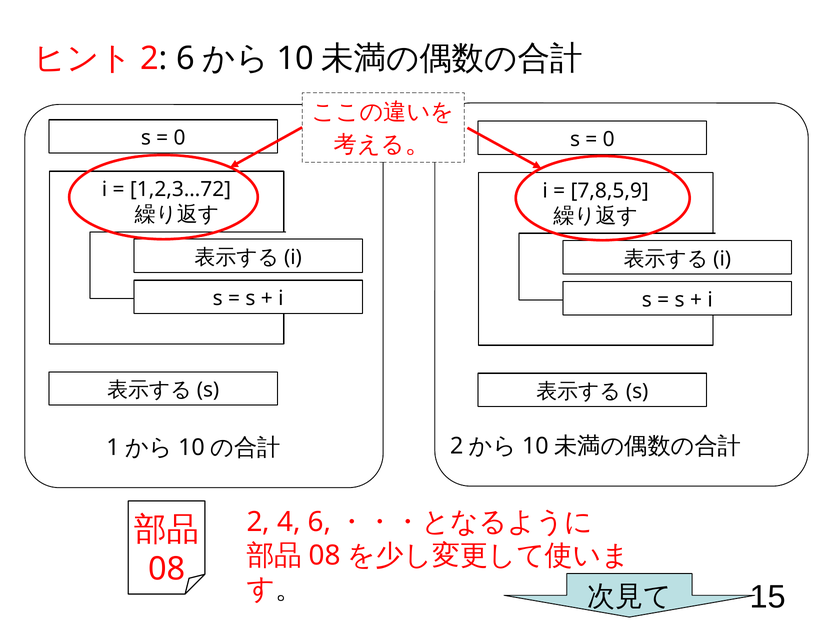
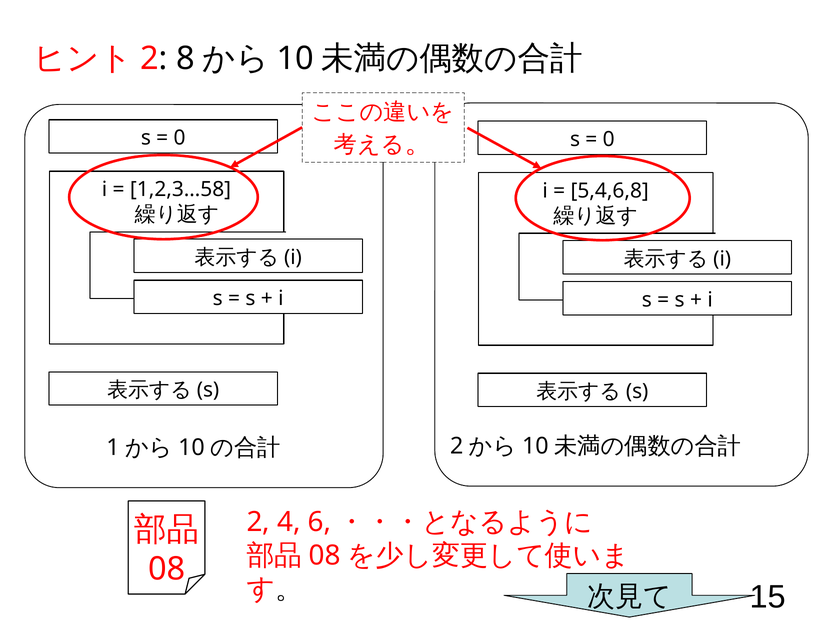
2 6: 6 -> 8
1,2,3…72: 1,2,3…72 -> 1,2,3…58
7,8,5,9: 7,8,5,9 -> 5,4,6,8
